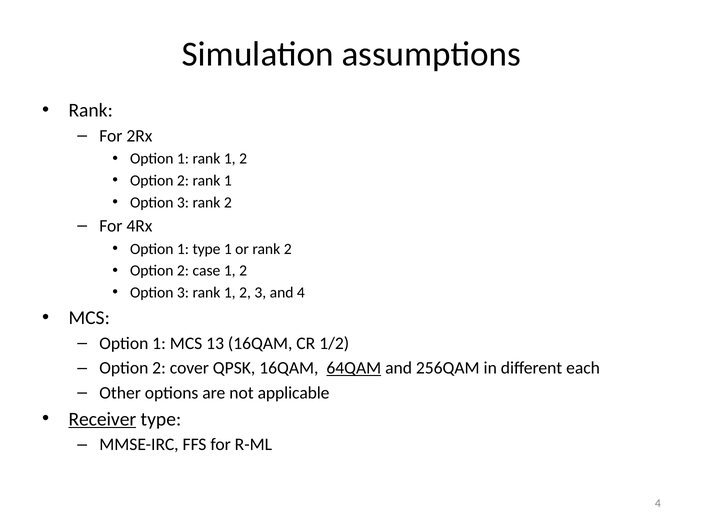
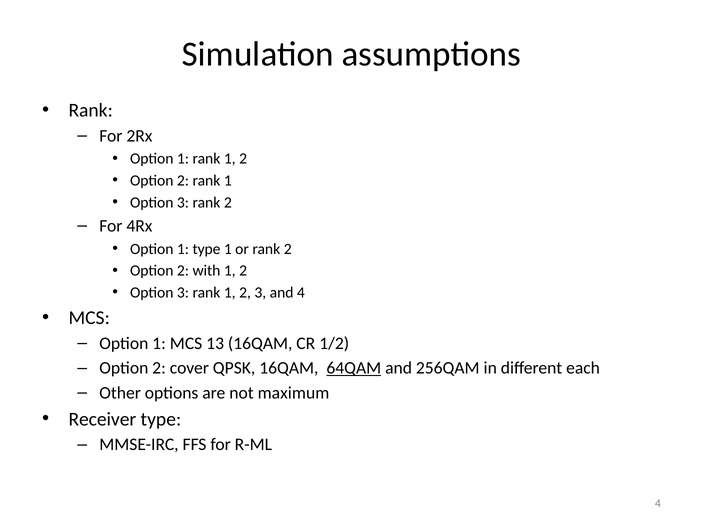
case: case -> with
applicable: applicable -> maximum
Receiver underline: present -> none
